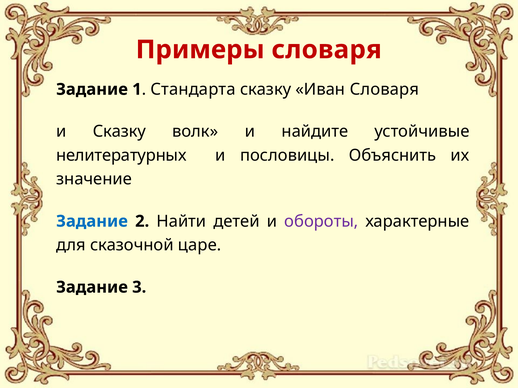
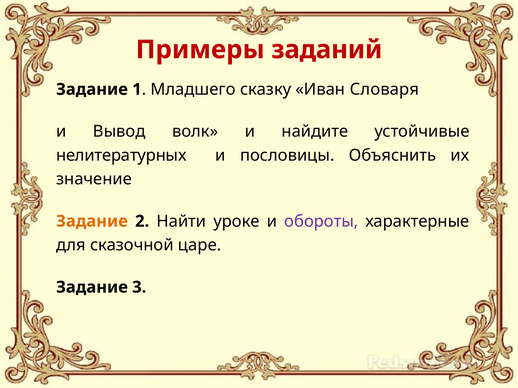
Примеры словаря: словаря -> заданий
Стандарта: Стандарта -> Младшего
и Сказку: Сказку -> Вывод
Задание at (92, 222) colour: blue -> orange
детей: детей -> уроке
